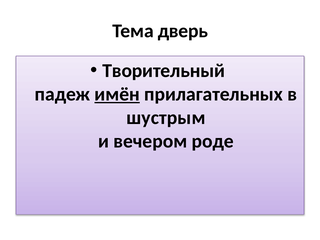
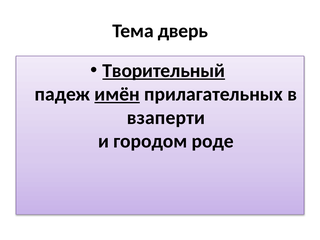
Творительный underline: none -> present
шустрым: шустрым -> взаперти
вечером: вечером -> городом
